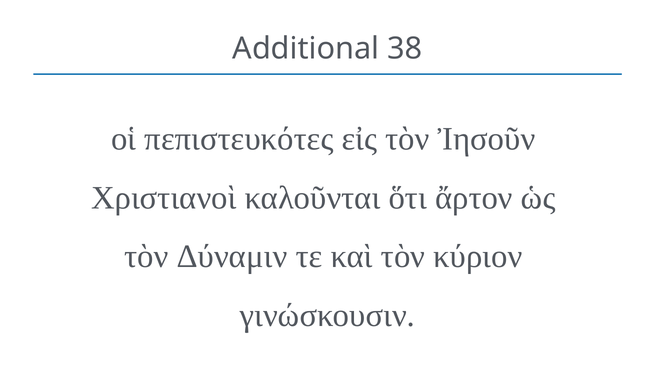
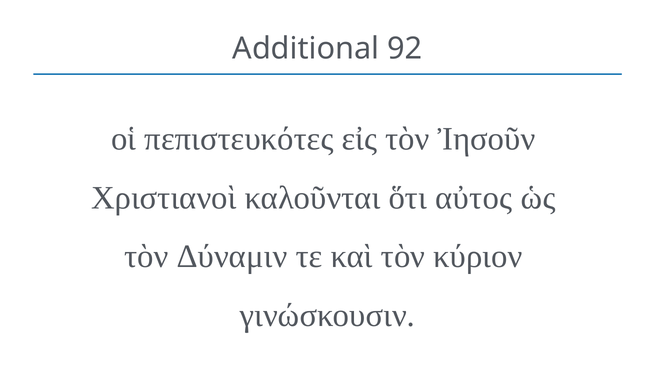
38: 38 -> 92
ἄρτον: ἄρτον -> αὐτος
